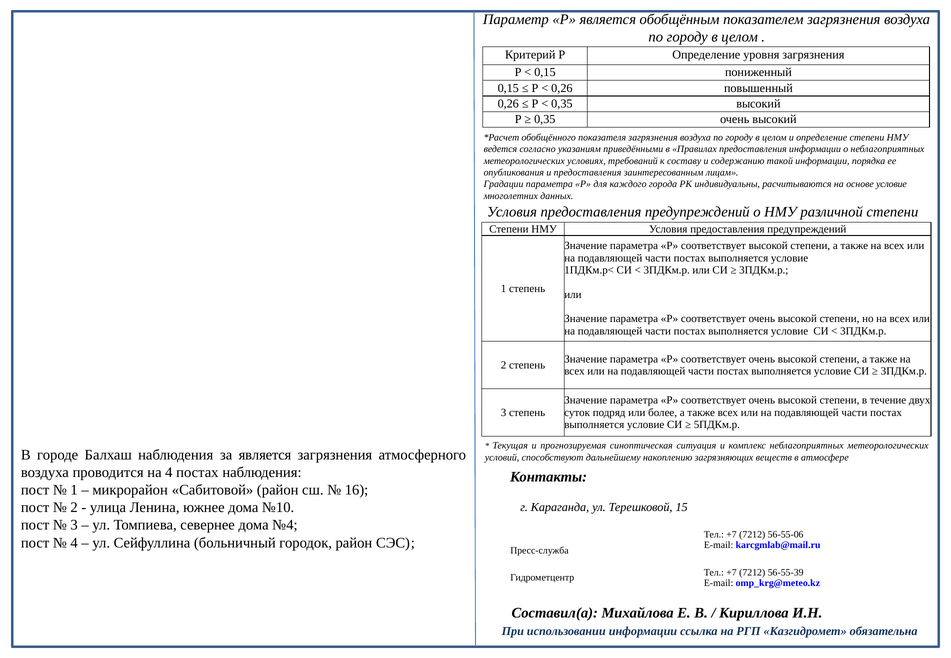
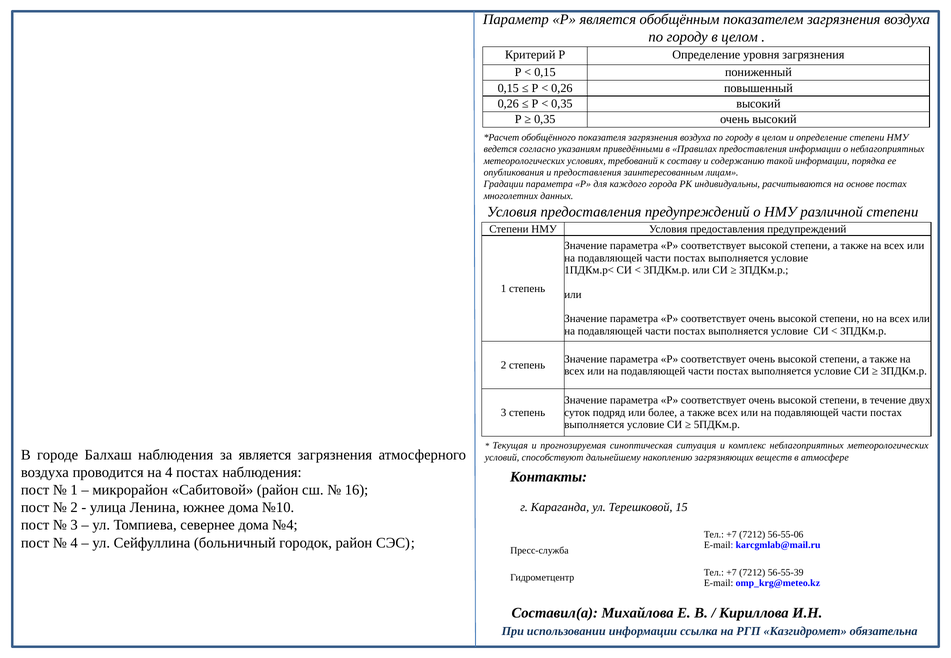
основе условие: условие -> постах
